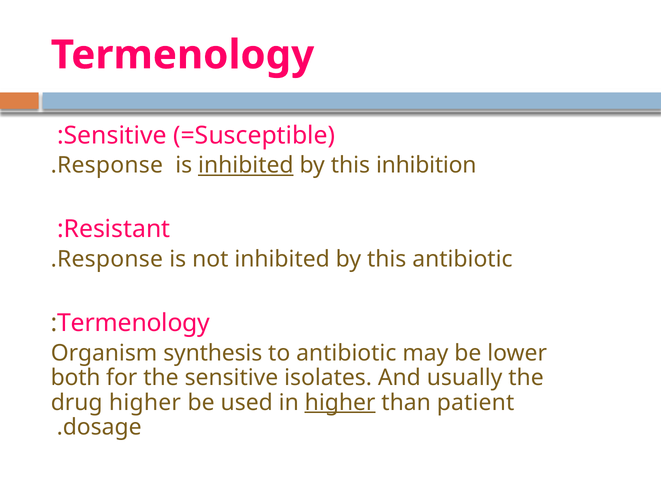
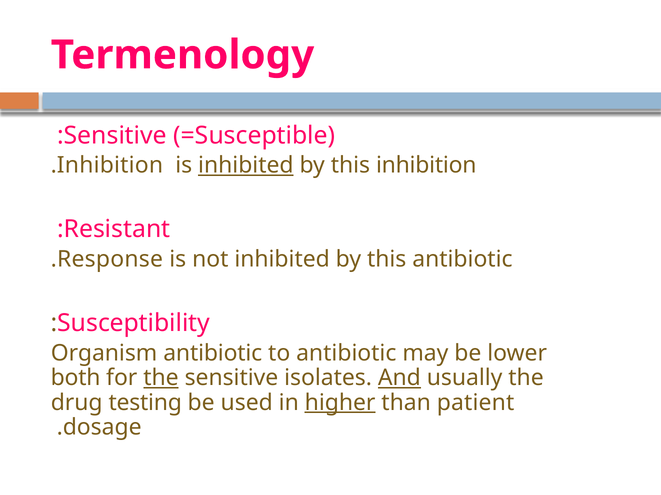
Response at (110, 166): Response -> Inhibition
Termenology at (134, 323): Termenology -> Susceptibility
Organism synthesis: synthesis -> antibiotic
the at (161, 378) underline: none -> present
And underline: none -> present
drug higher: higher -> testing
